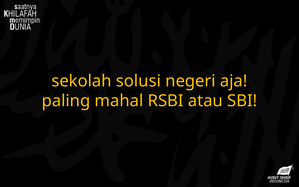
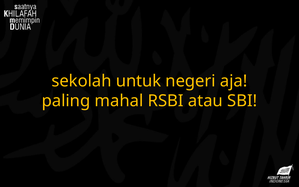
solusi: solusi -> untuk
